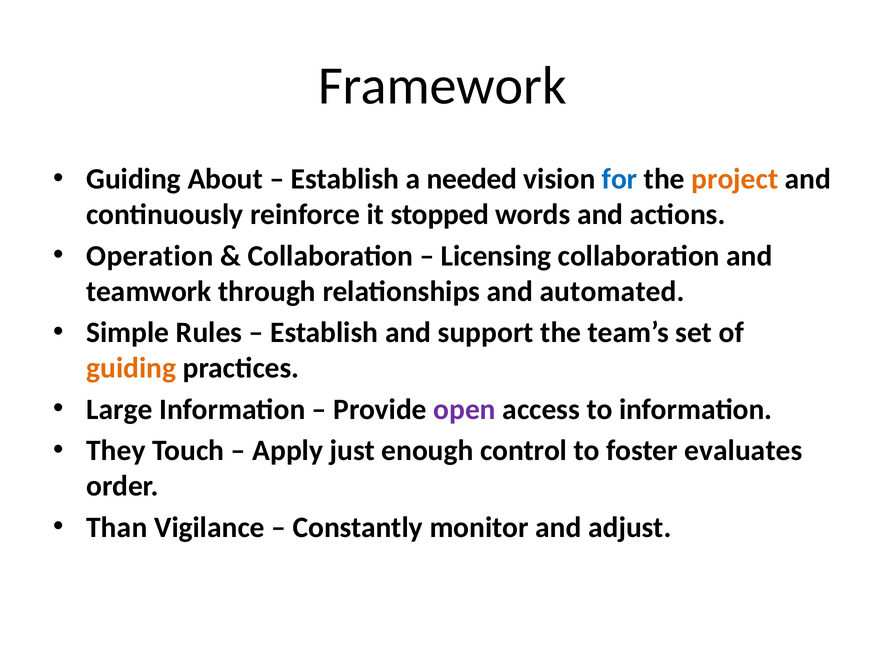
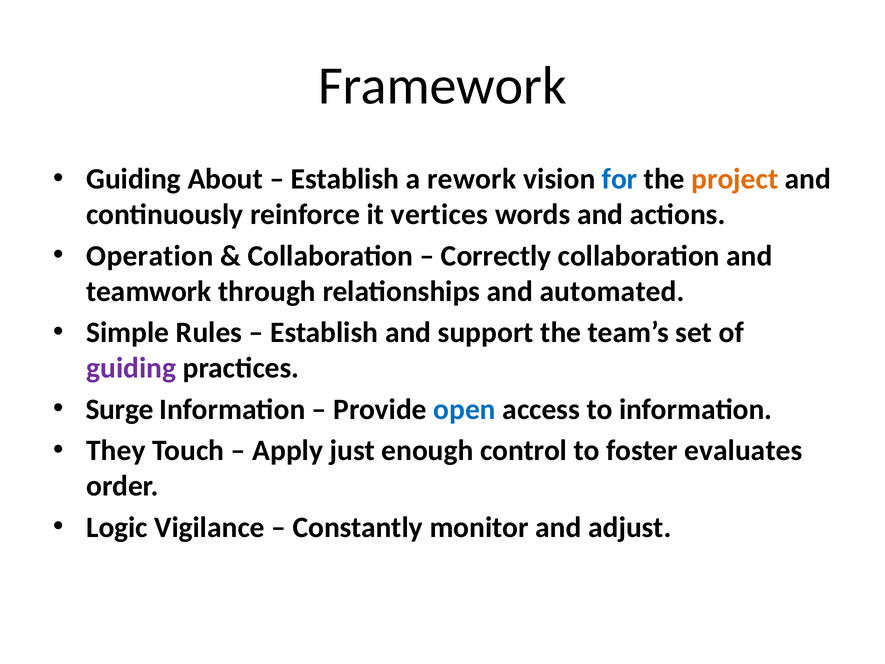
needed: needed -> rework
stopped: stopped -> vertices
Licensing: Licensing -> Correctly
guiding at (131, 368) colour: orange -> purple
Large: Large -> Surge
open colour: purple -> blue
Than: Than -> Logic
